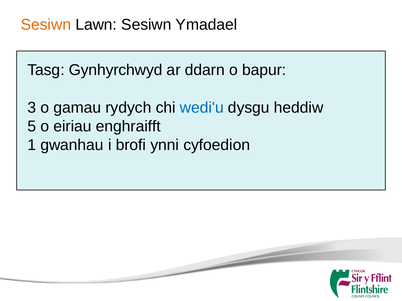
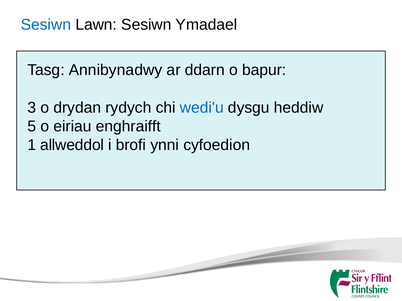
Sesiwn at (46, 25) colour: orange -> blue
Gynhyrchwyd: Gynhyrchwyd -> Annibynadwy
gamau: gamau -> drydan
gwanhau: gwanhau -> allweddol
